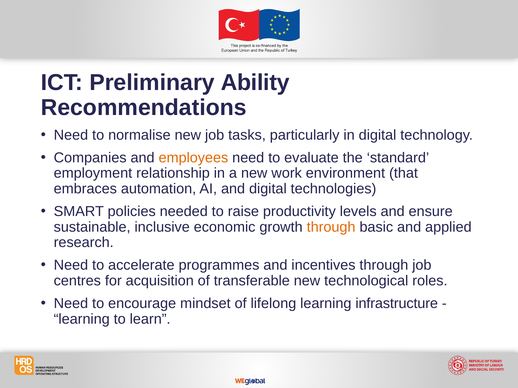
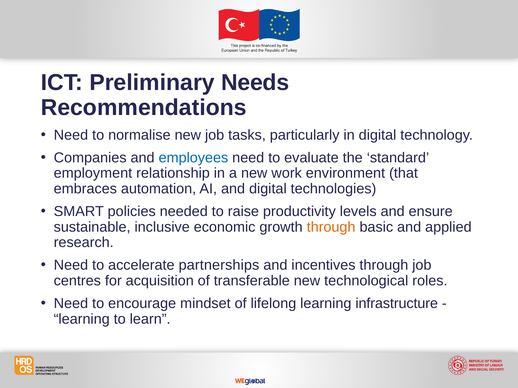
Ability: Ability -> Needs
employees colour: orange -> blue
programmes: programmes -> partnerships
